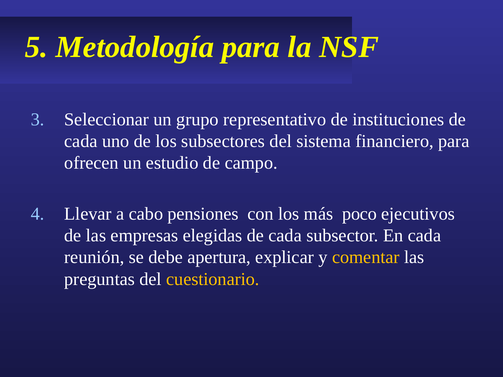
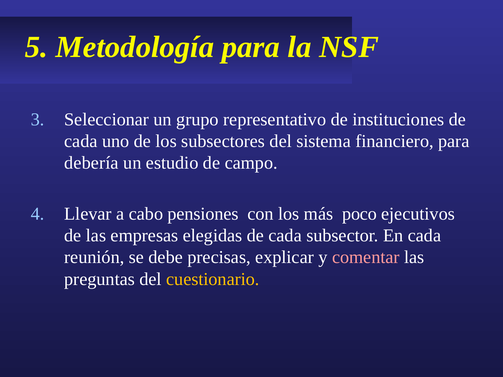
ofrecen: ofrecen -> debería
apertura: apertura -> precisas
comentar colour: yellow -> pink
